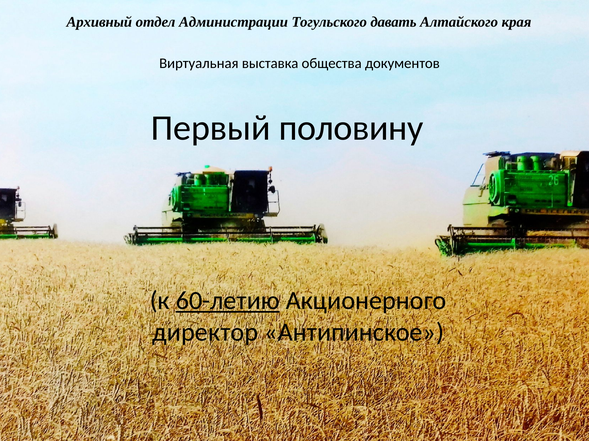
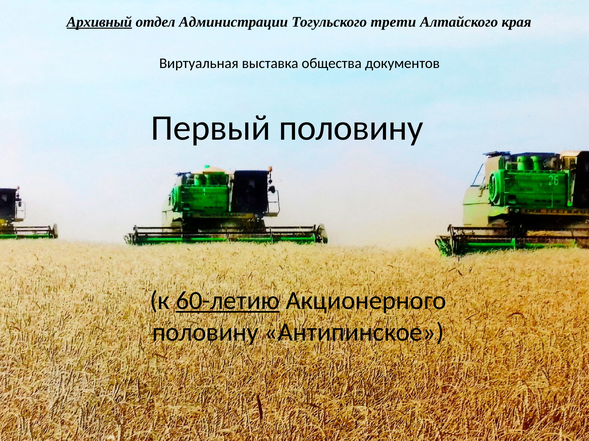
Архивный underline: none -> present
давать: давать -> трети
директор at (205, 333): директор -> половину
